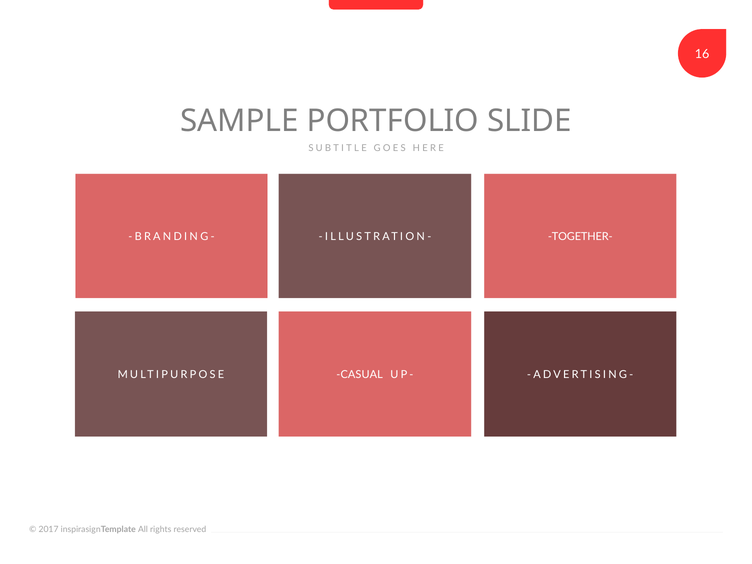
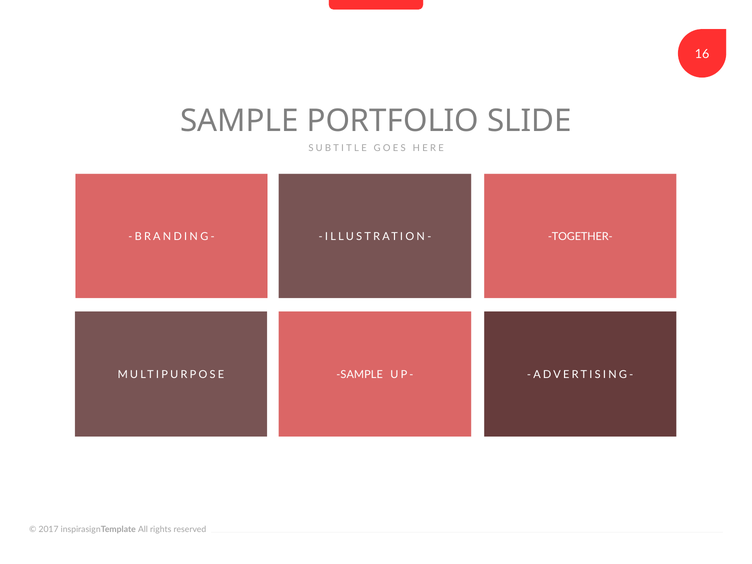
MULTIPURPOSE CASUAL: CASUAL -> SAMPLE
